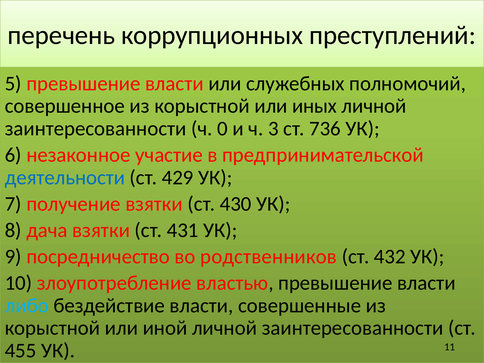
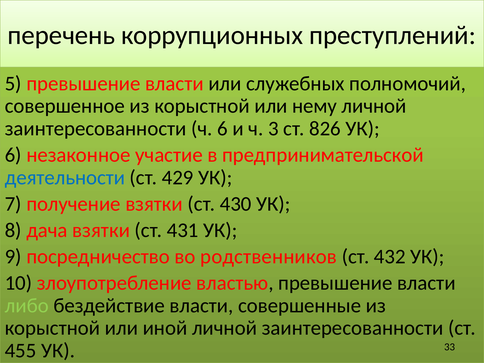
иных: иных -> нему
ч 0: 0 -> 6
736: 736 -> 826
либо colour: light blue -> light green
11: 11 -> 33
